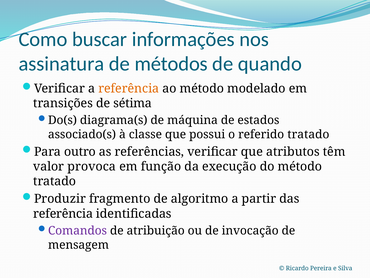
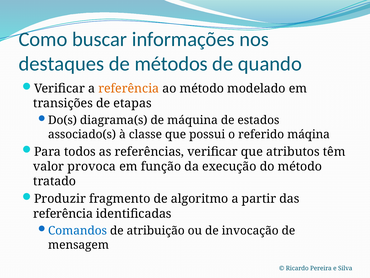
assinatura: assinatura -> destaques
sétima: sétima -> etapas
referido tratado: tratado -> máqina
outro: outro -> todos
Comandos colour: purple -> blue
